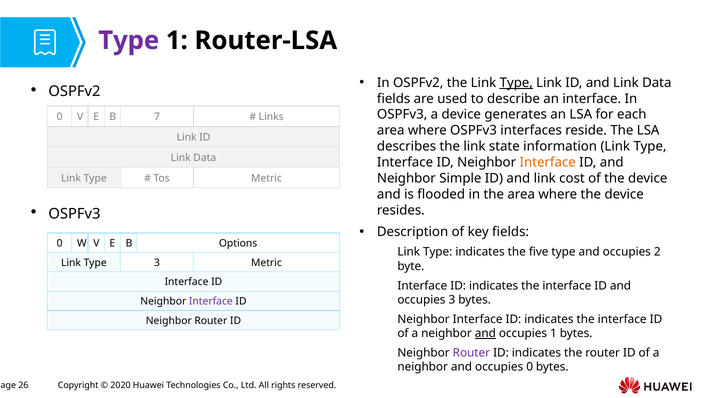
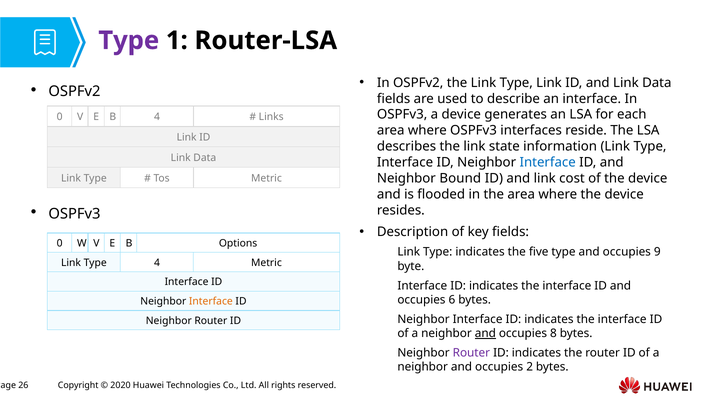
Type at (516, 83) underline: present -> none
B 7: 7 -> 4
Interface at (548, 162) colour: orange -> blue
Simple: Simple -> Bound
2: 2 -> 9
Type 3: 3 -> 4
occupies 3: 3 -> 6
Interface at (211, 301) colour: purple -> orange
occupies 1: 1 -> 8
occupies 0: 0 -> 2
